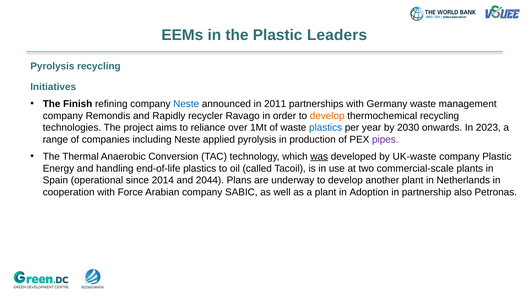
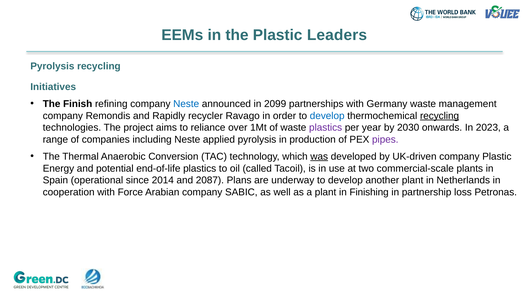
2011: 2011 -> 2099
develop at (327, 116) colour: orange -> blue
recycling at (440, 116) underline: none -> present
plastics at (326, 127) colour: blue -> purple
UK-waste: UK-waste -> UK-driven
handling: handling -> potential
2044: 2044 -> 2087
Adoption: Adoption -> Finishing
also: also -> loss
